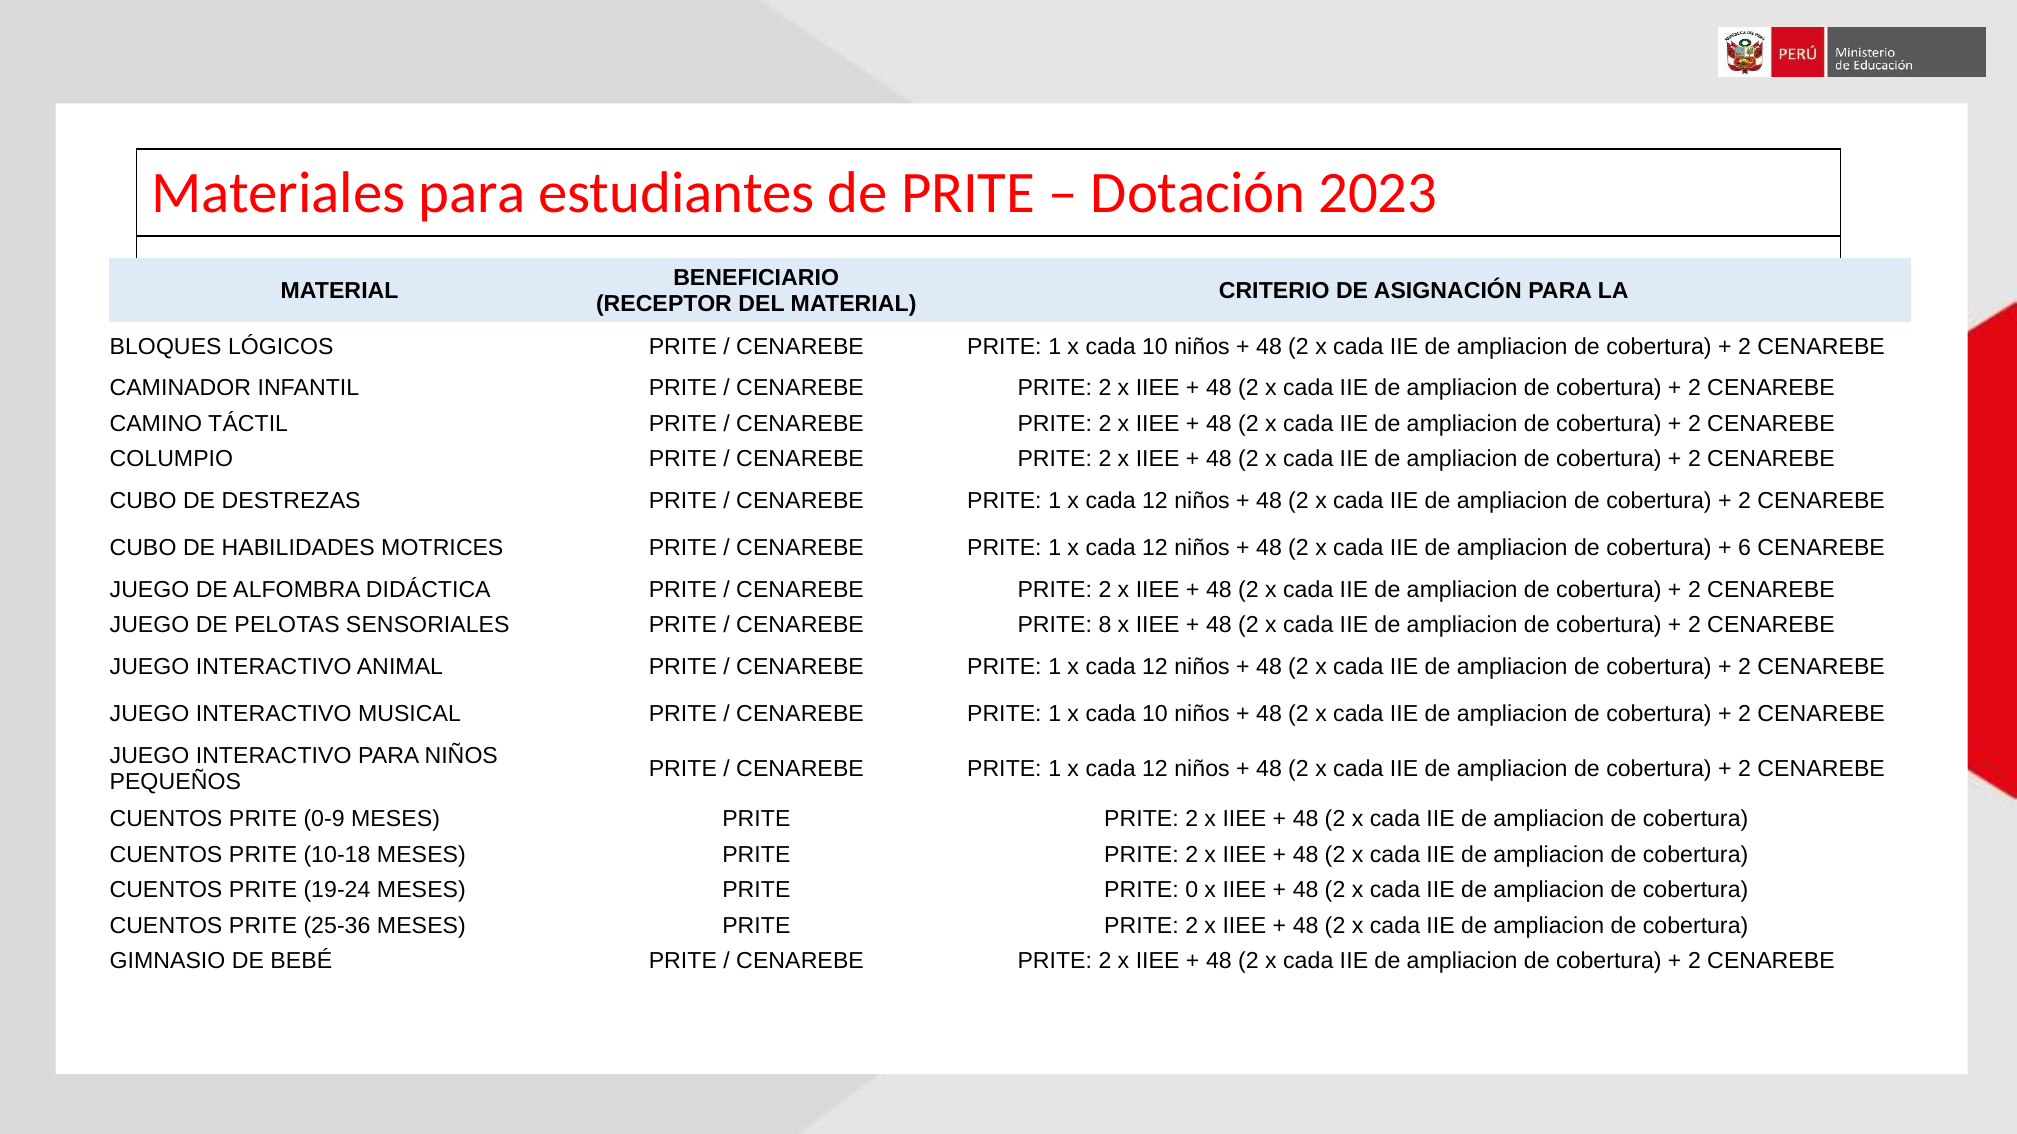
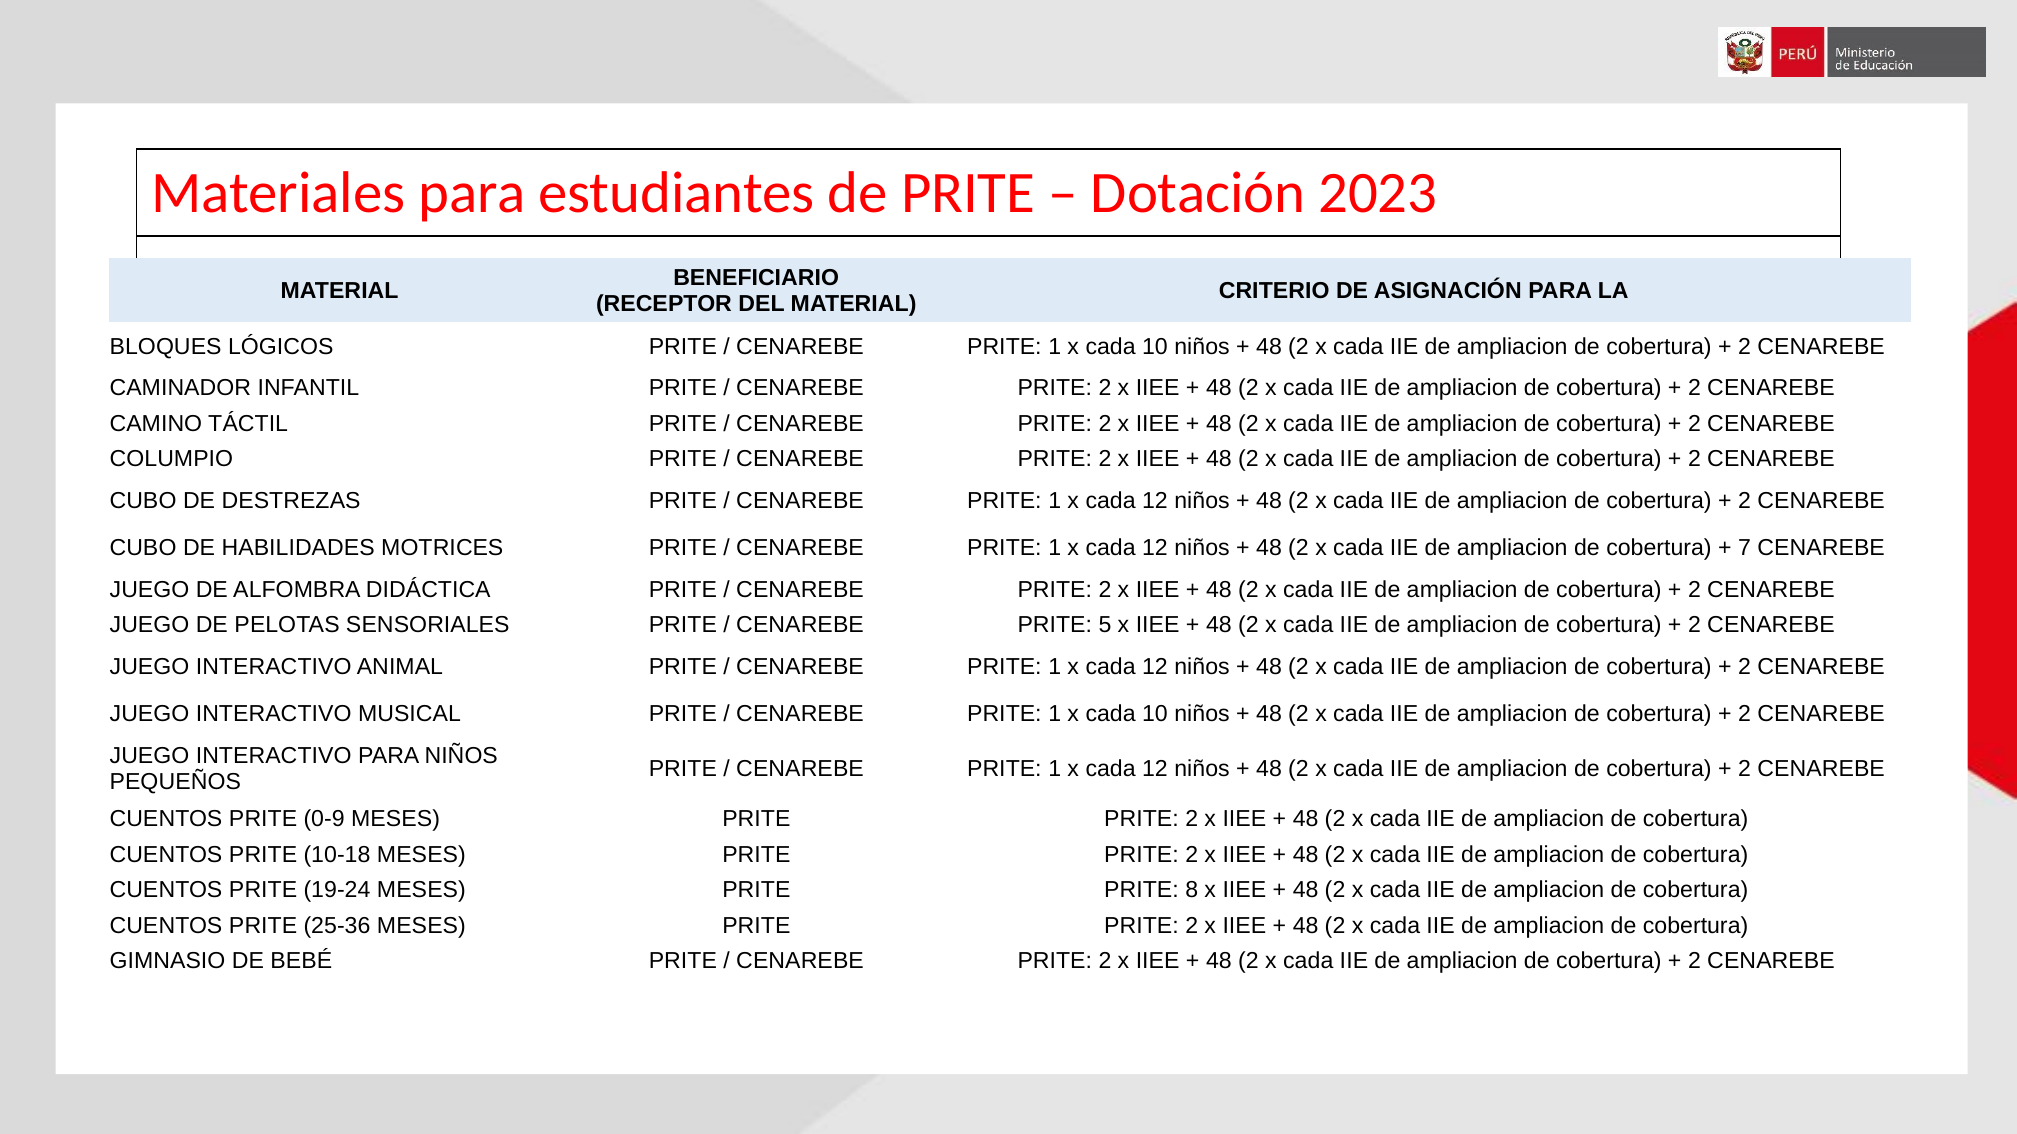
6: 6 -> 7
8: 8 -> 5
0: 0 -> 8
